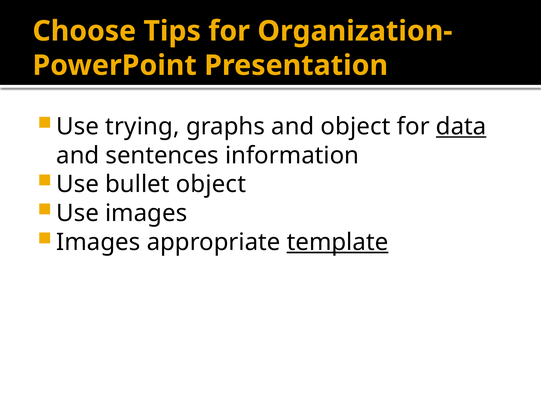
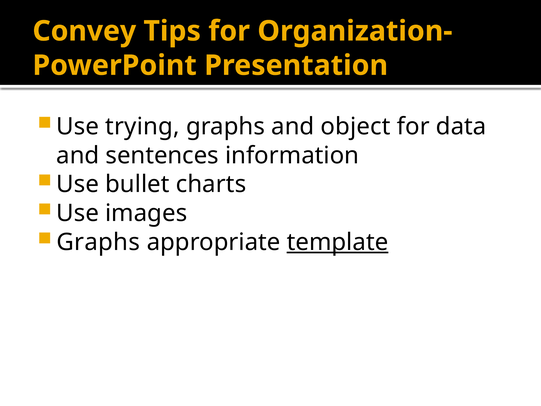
Choose: Choose -> Convey
data underline: present -> none
bullet object: object -> charts
Images at (98, 242): Images -> Graphs
